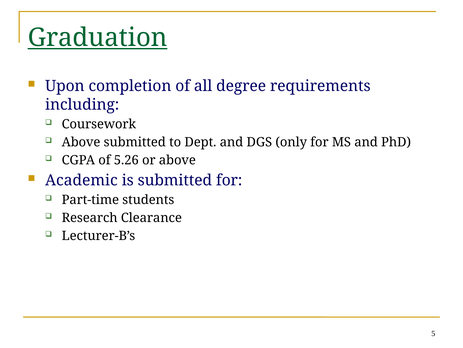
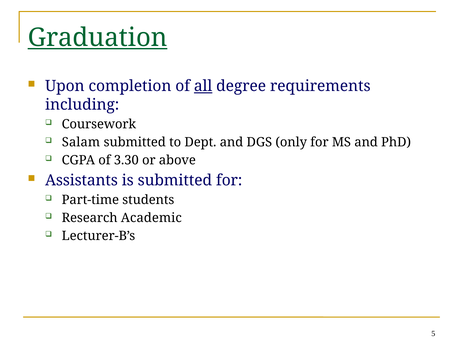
all underline: none -> present
Above at (81, 142): Above -> Salam
5.26: 5.26 -> 3.30
Academic: Academic -> Assistants
Clearance: Clearance -> Academic
